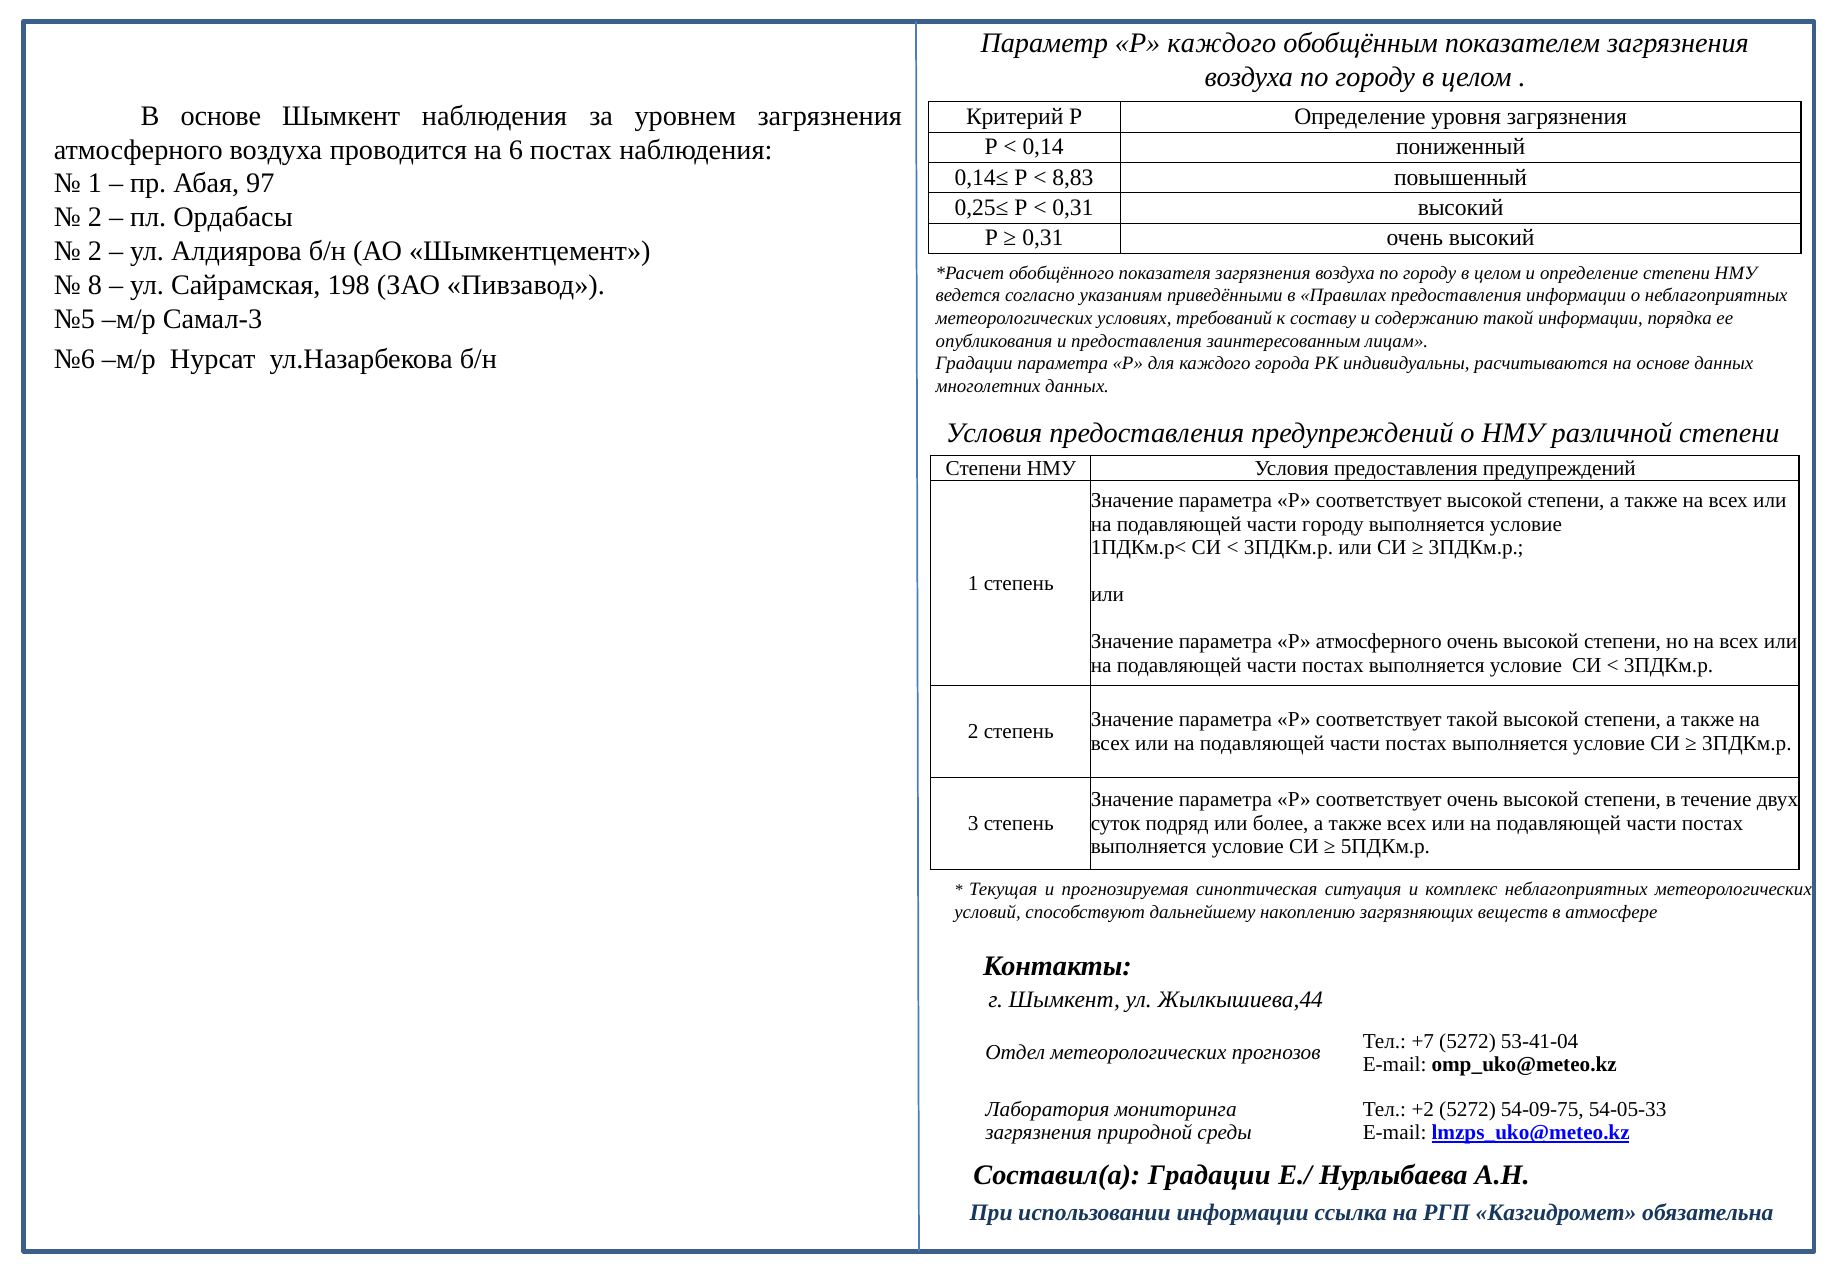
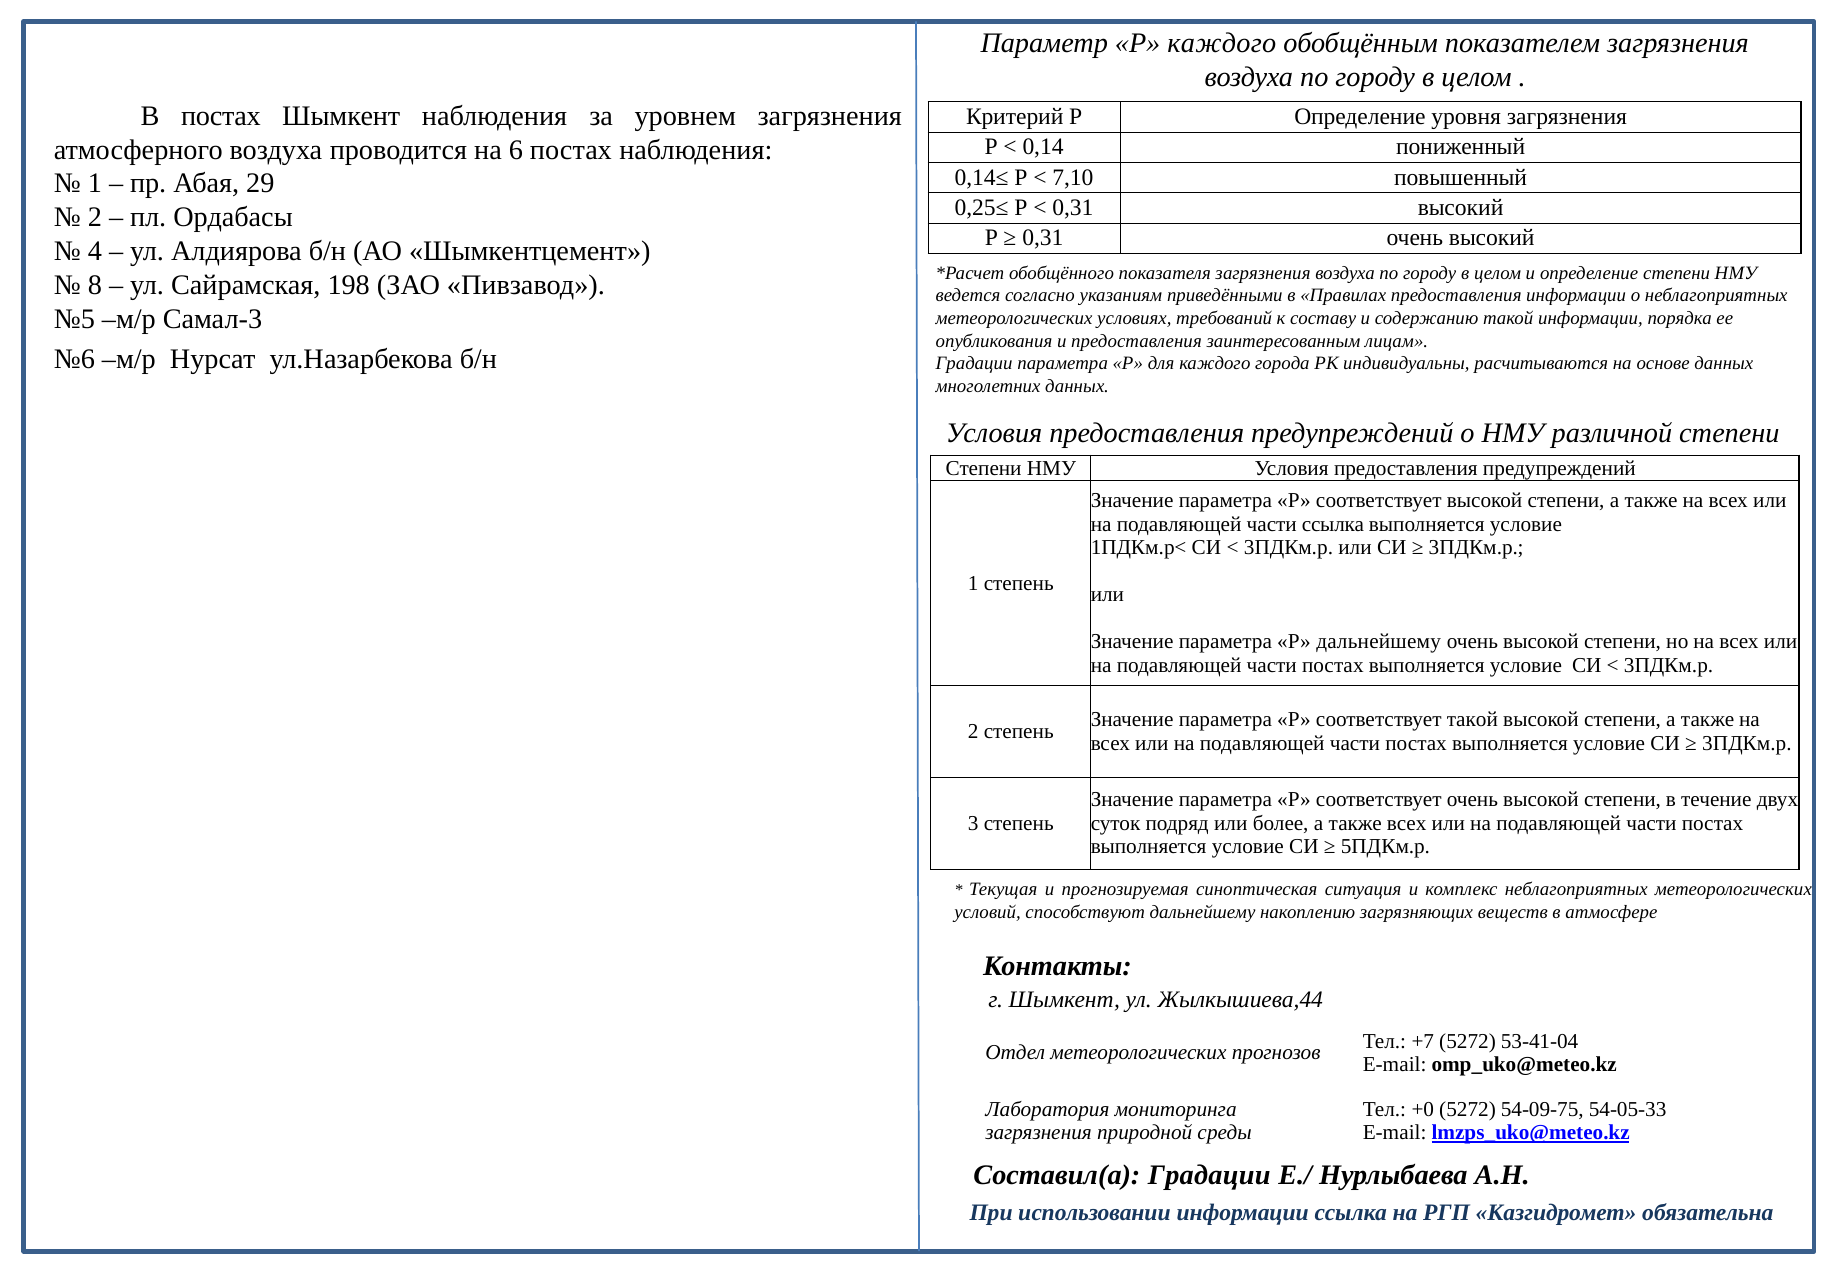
В основе: основе -> постах
8,83: 8,83 -> 7,10
97: 97 -> 29
2 at (95, 251): 2 -> 4
части городу: городу -> ссылка
Р атмосферного: атмосферного -> дальнейшему
+2: +2 -> +0
